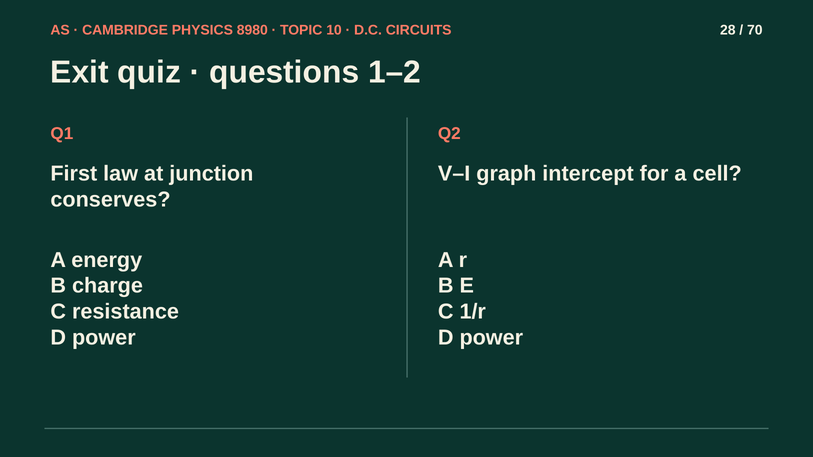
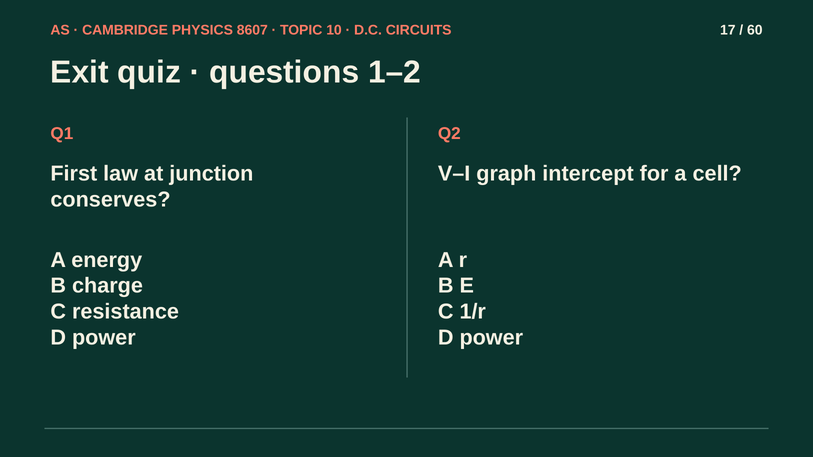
8980: 8980 -> 8607
28: 28 -> 17
70: 70 -> 60
